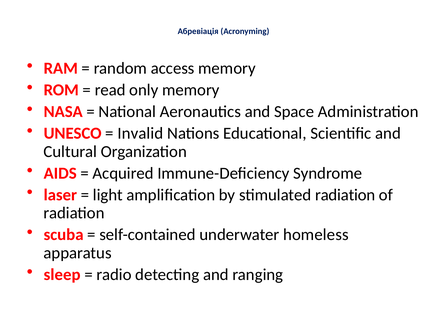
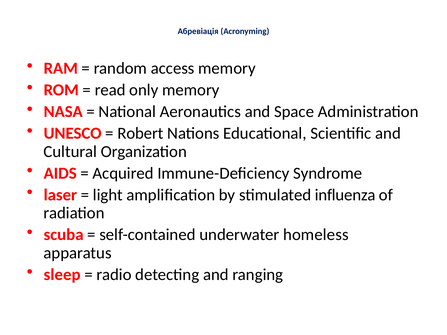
Invalid: Invalid -> Robert
stimulated radiation: radiation -> influenza
